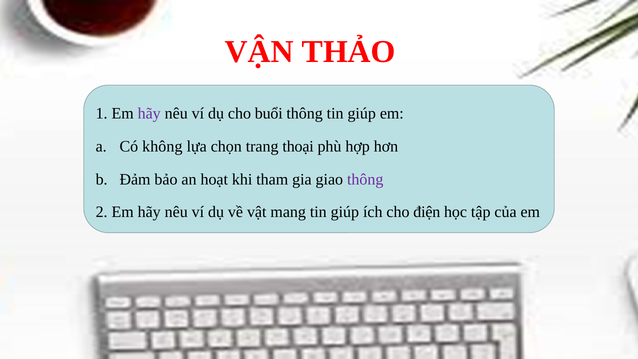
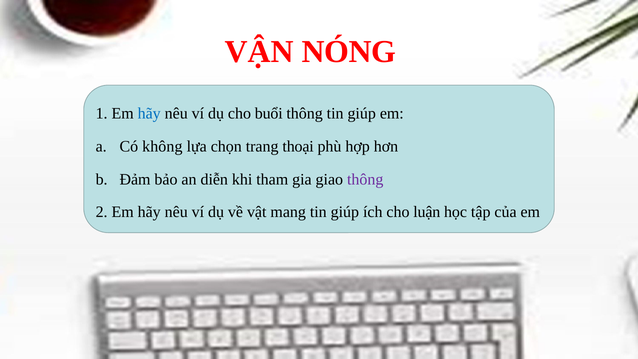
THẢO: THẢO -> NÓNG
hãy at (149, 114) colour: purple -> blue
hoạt: hoạt -> diễn
điện: điện -> luận
